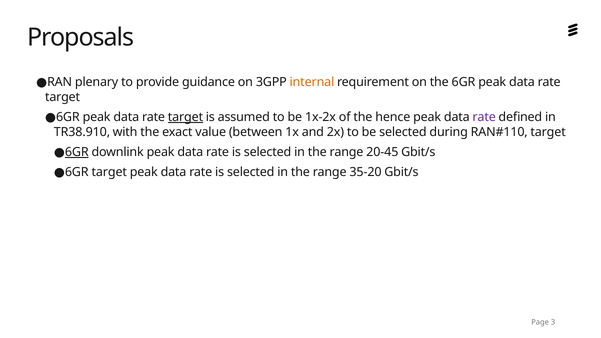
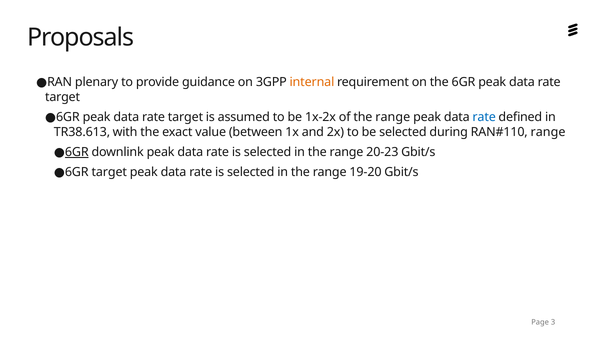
target at (185, 117) underline: present -> none
of the hence: hence -> range
rate at (484, 117) colour: purple -> blue
TR38.910: TR38.910 -> TR38.613
target at (548, 132): target -> range
20-45: 20-45 -> 20-23
35-20: 35-20 -> 19-20
